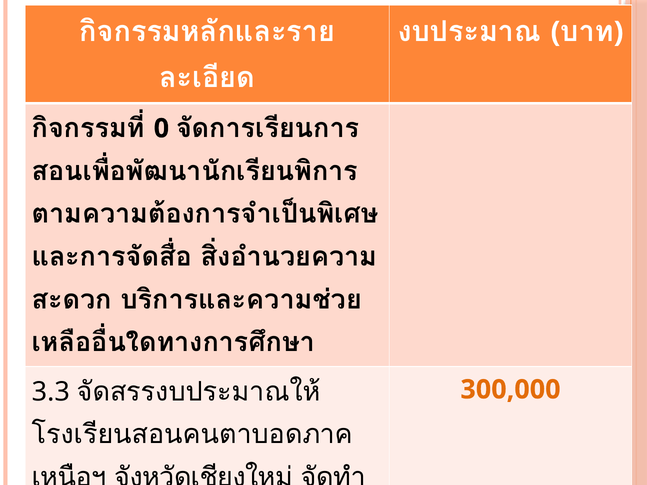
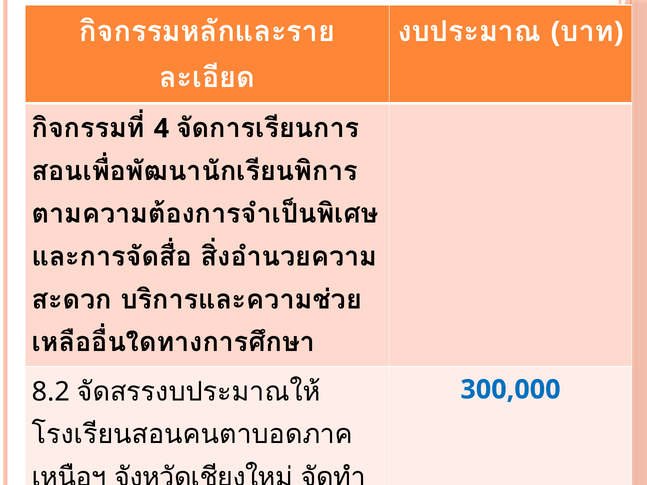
0: 0 -> 4
3.3: 3.3 -> 8.2
300,000 colour: orange -> blue
